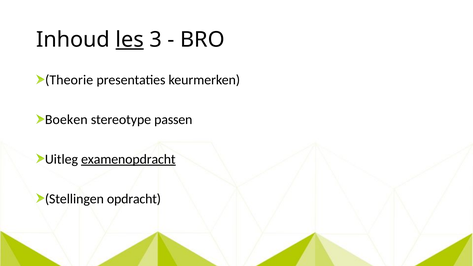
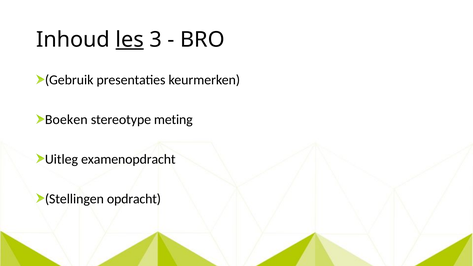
Theorie: Theorie -> Gebruik
passen: passen -> meting
examenopdracht underline: present -> none
